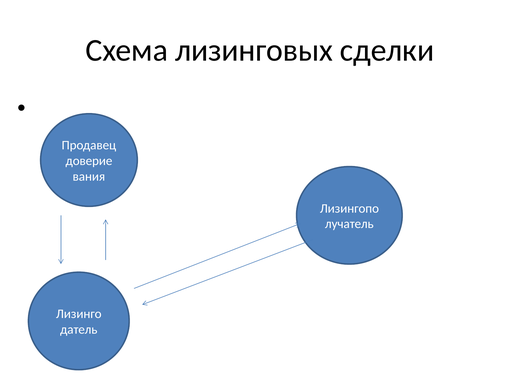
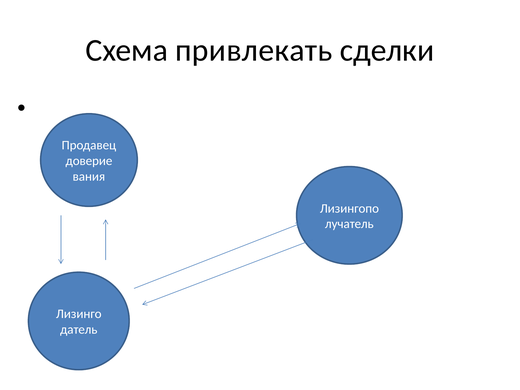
лизинговых: лизинговых -> привлекать
